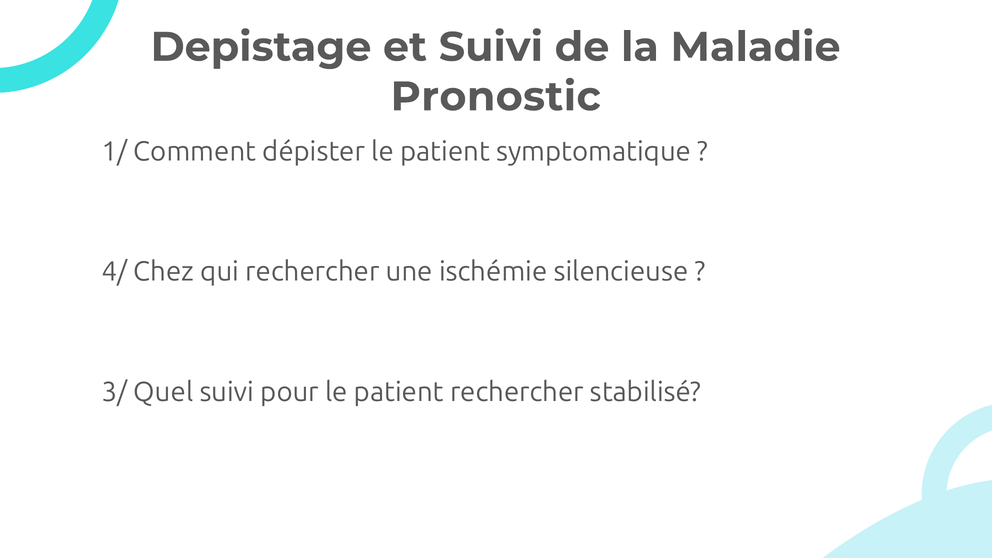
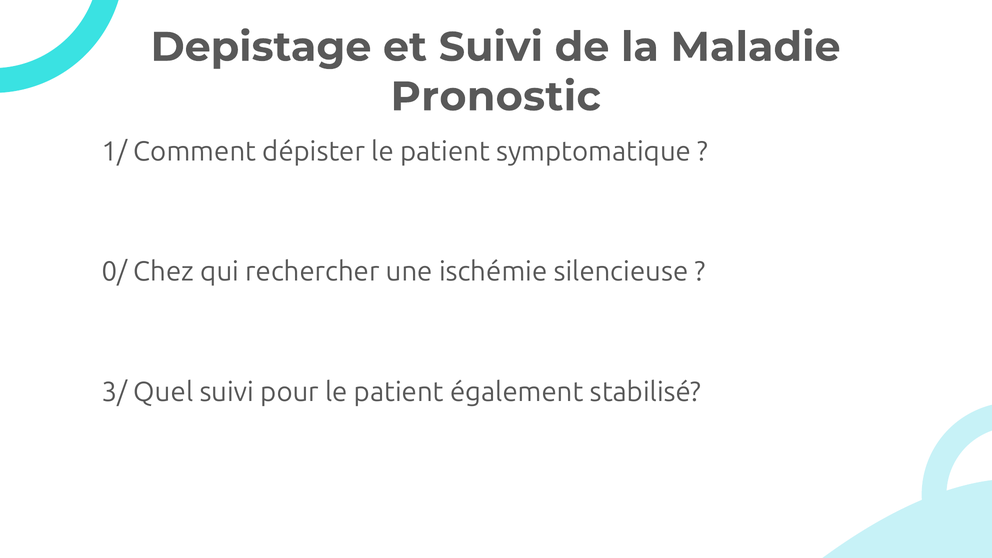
4/: 4/ -> 0/
patient rechercher: rechercher -> également
